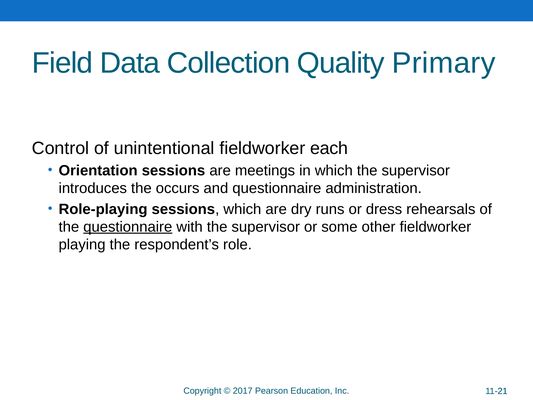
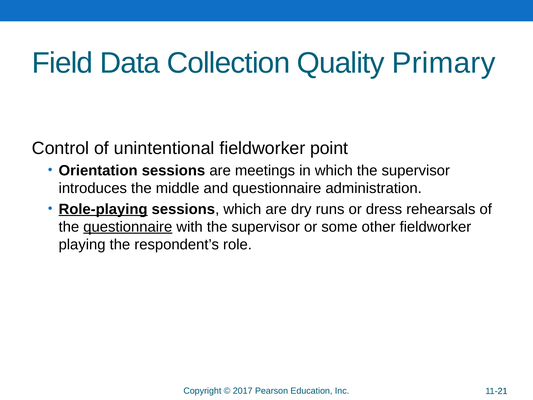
each: each -> point
occurs: occurs -> middle
Role-playing underline: none -> present
